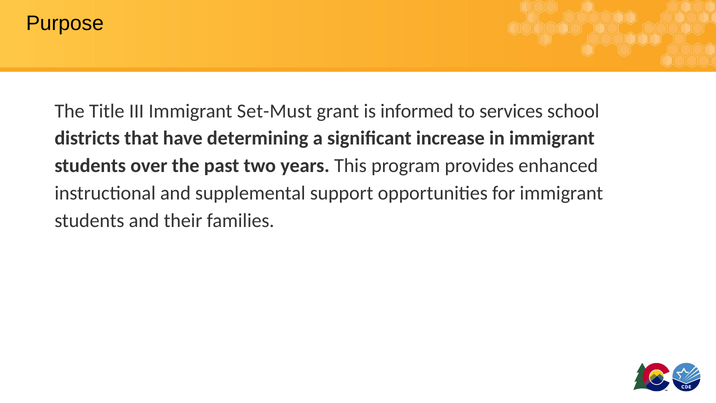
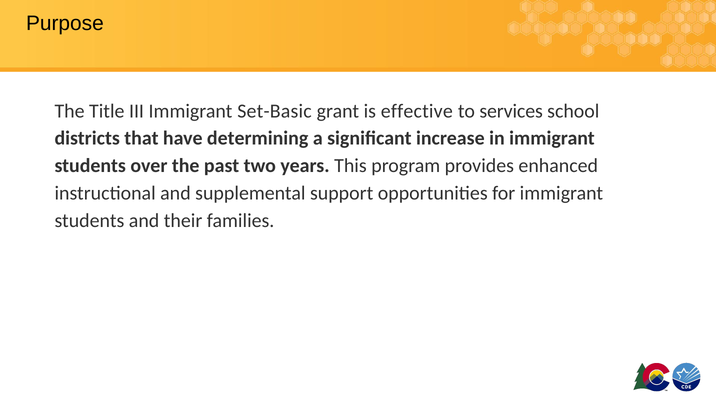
Set-Must: Set-Must -> Set-Basic
informed: informed -> effective
